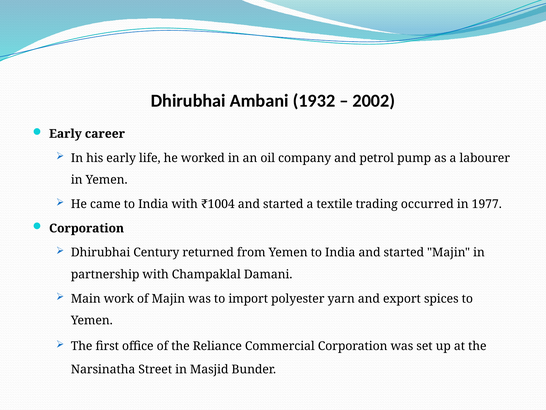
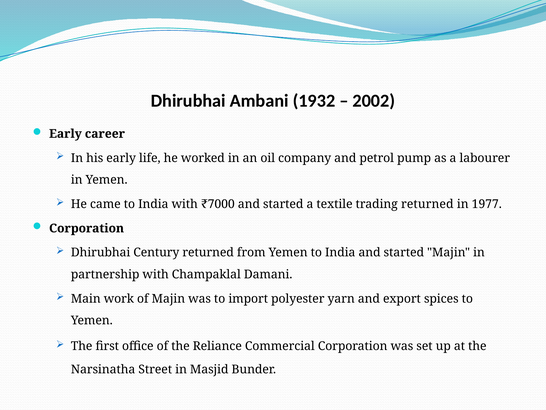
₹1004: ₹1004 -> ₹7000
trading occurred: occurred -> returned
